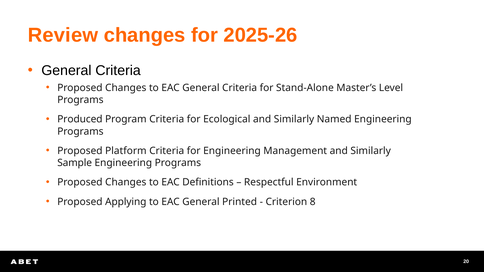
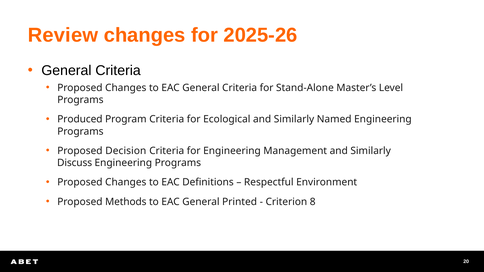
Platform: Platform -> Decision
Sample: Sample -> Discuss
Applying: Applying -> Methods
